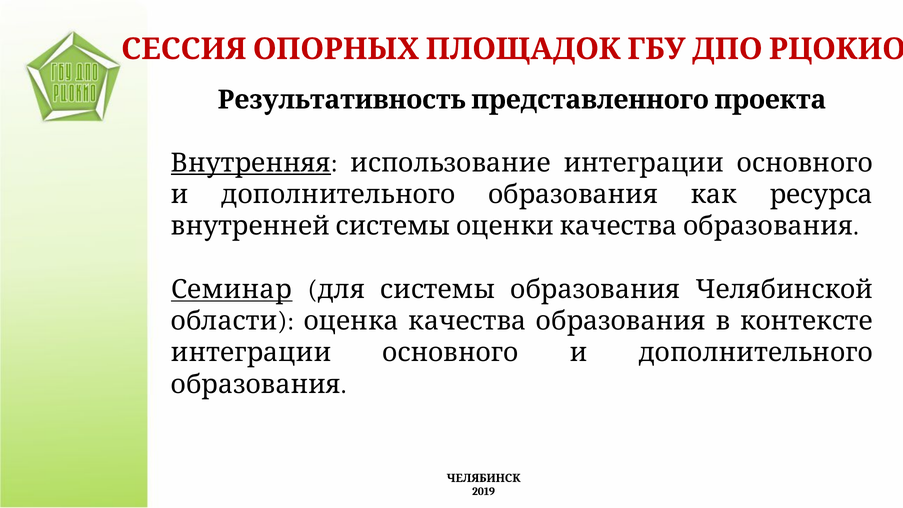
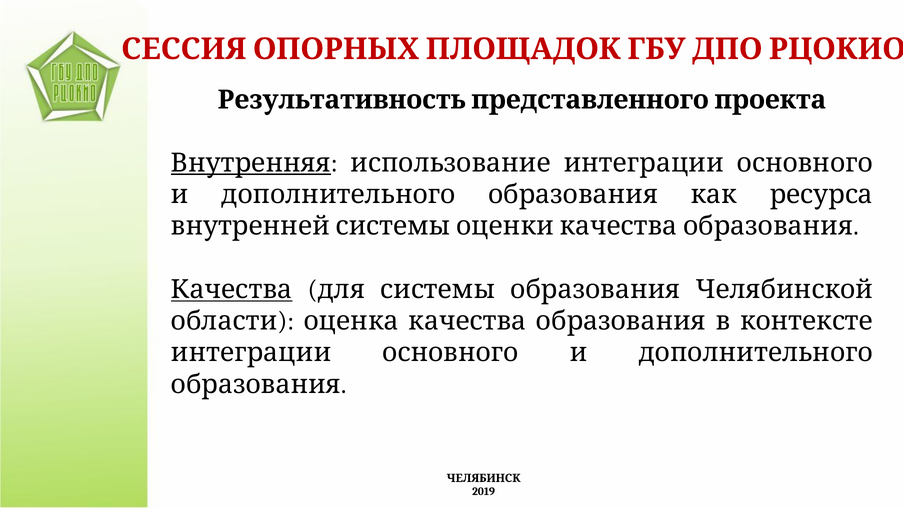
Семинар at (231, 290): Семинар -> Качества
